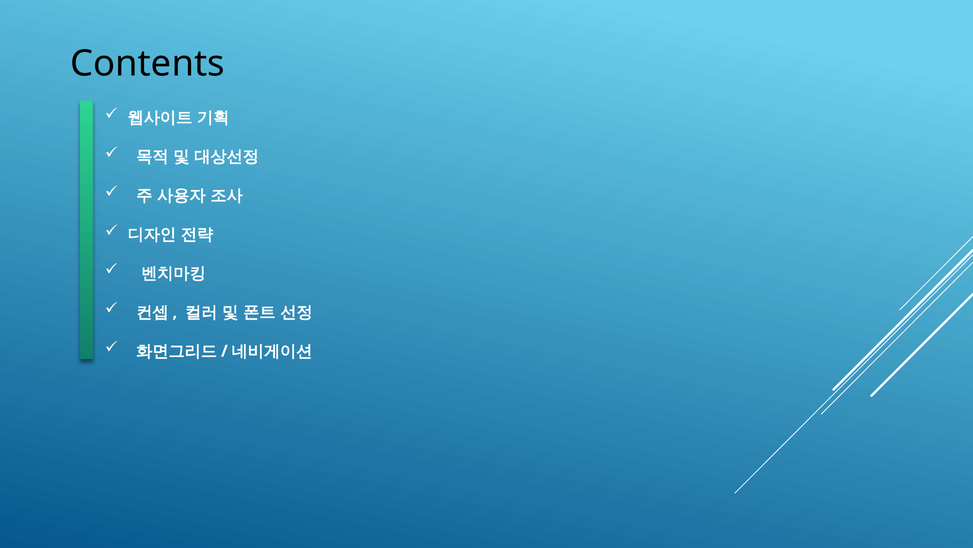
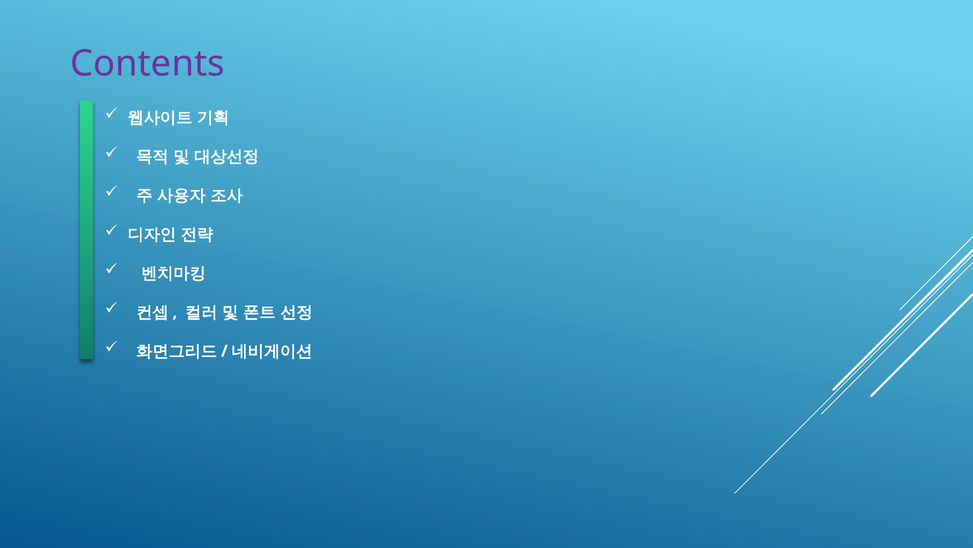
Contents colour: black -> purple
